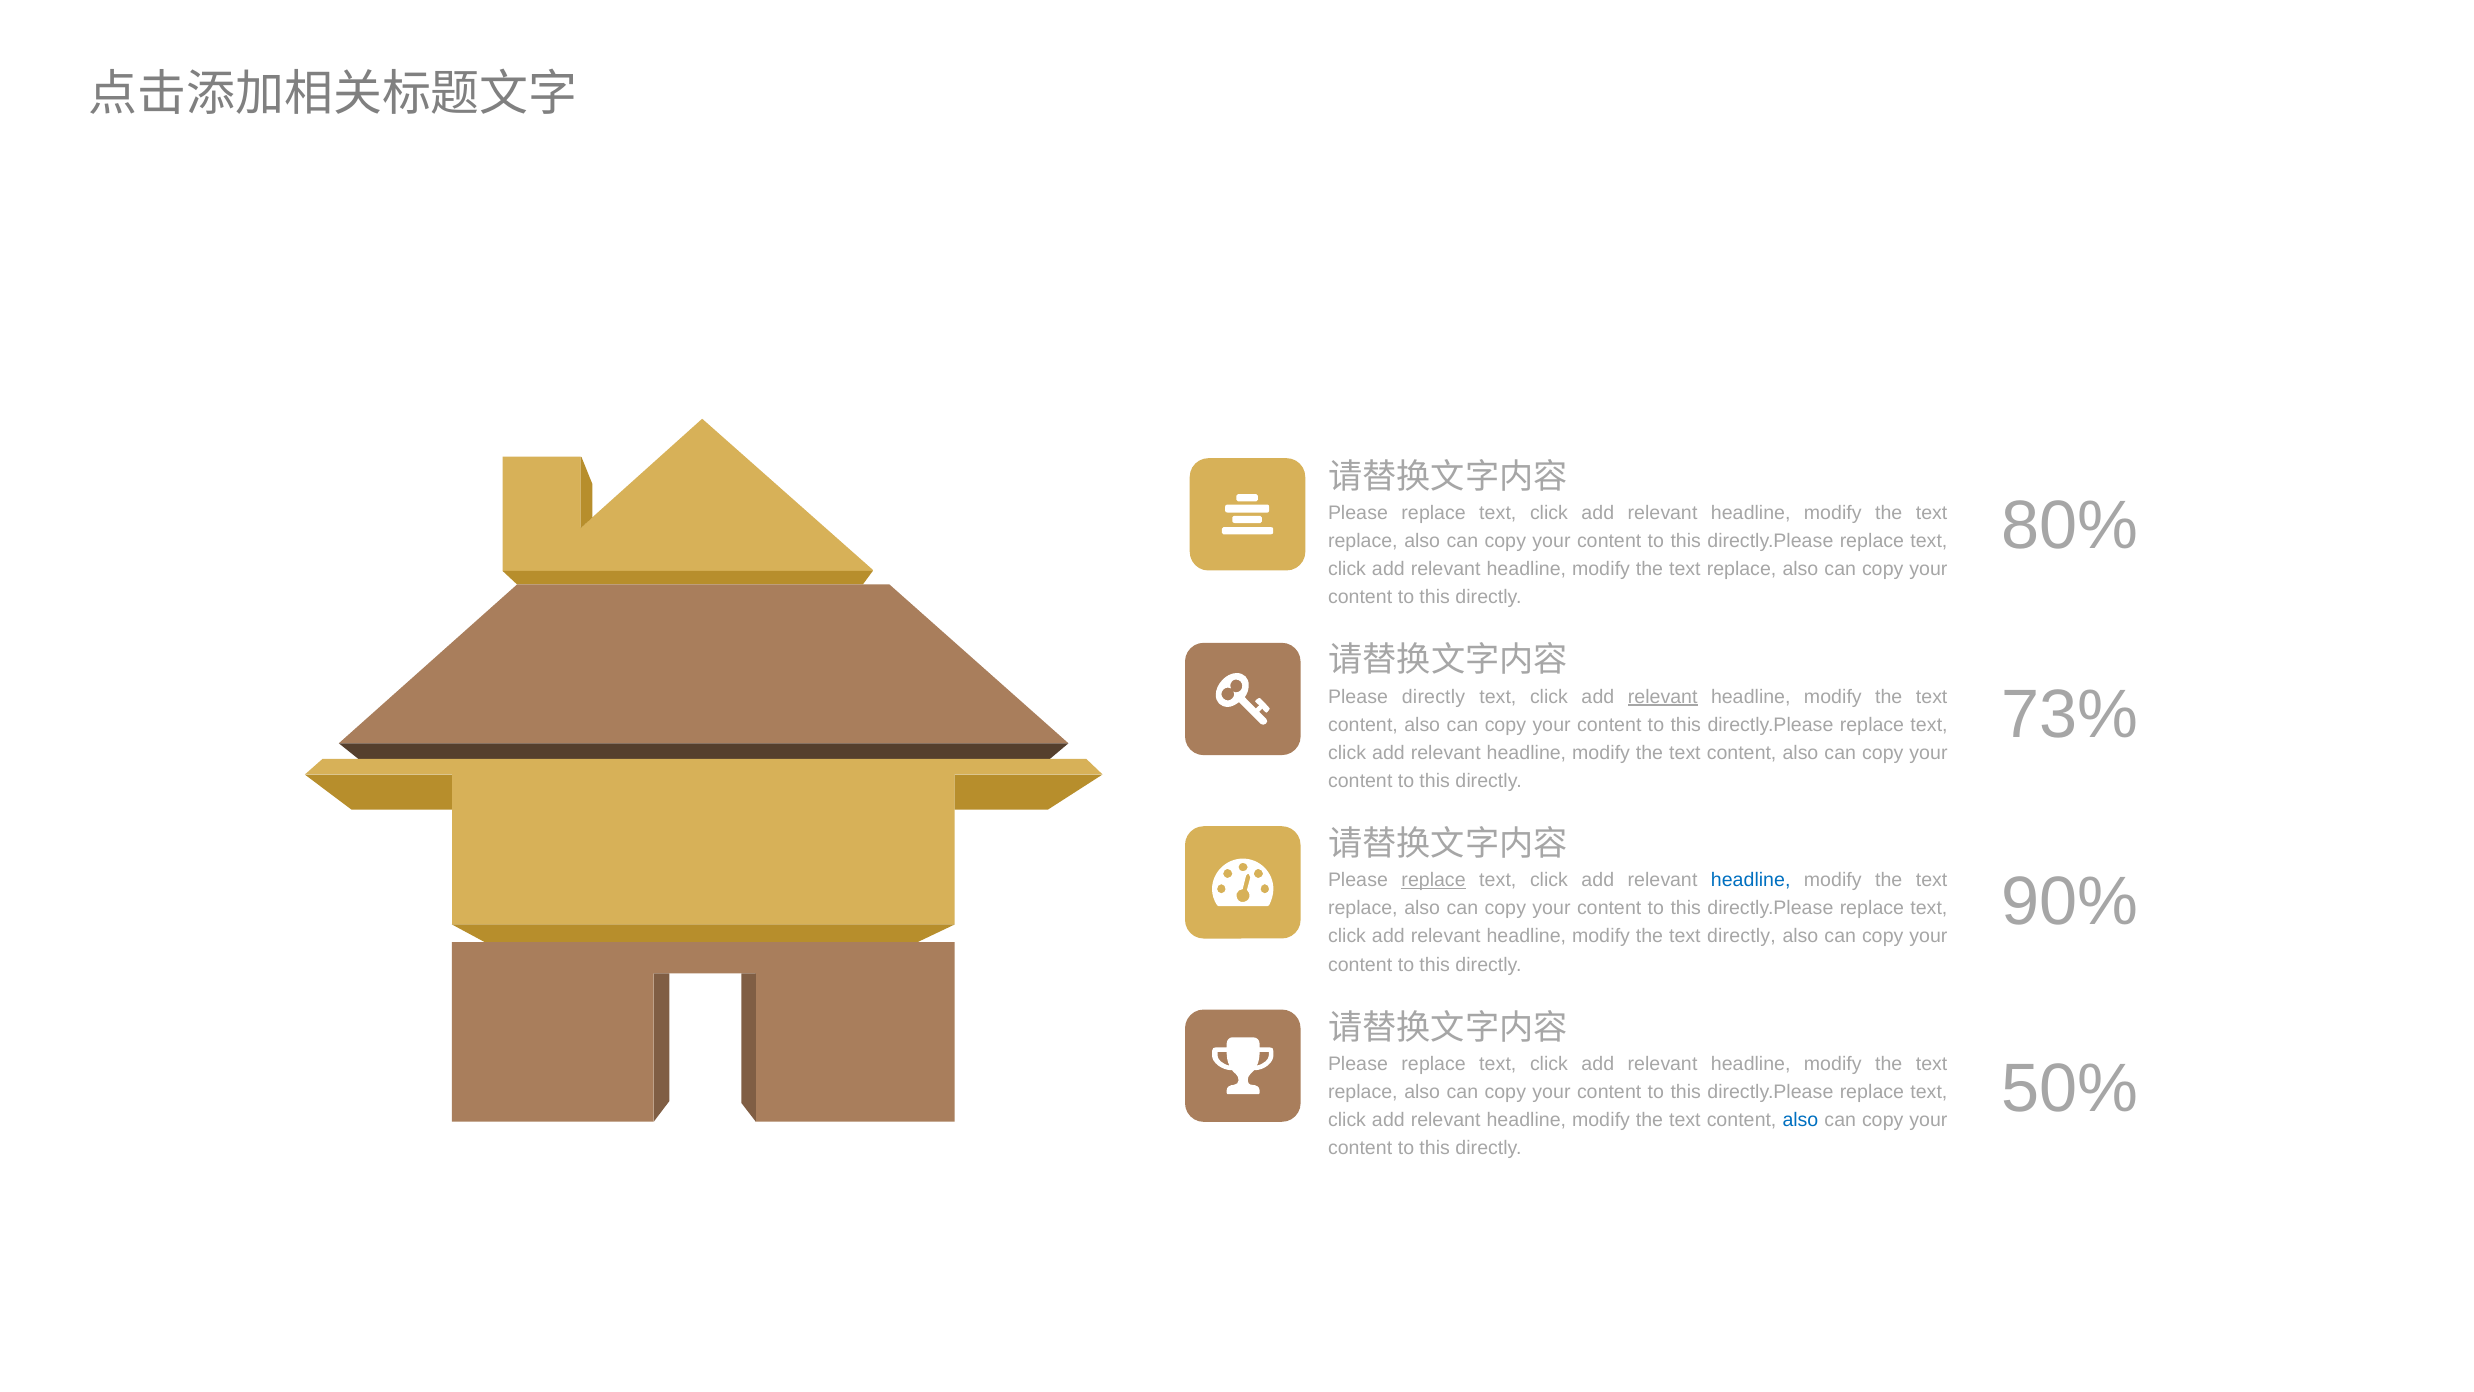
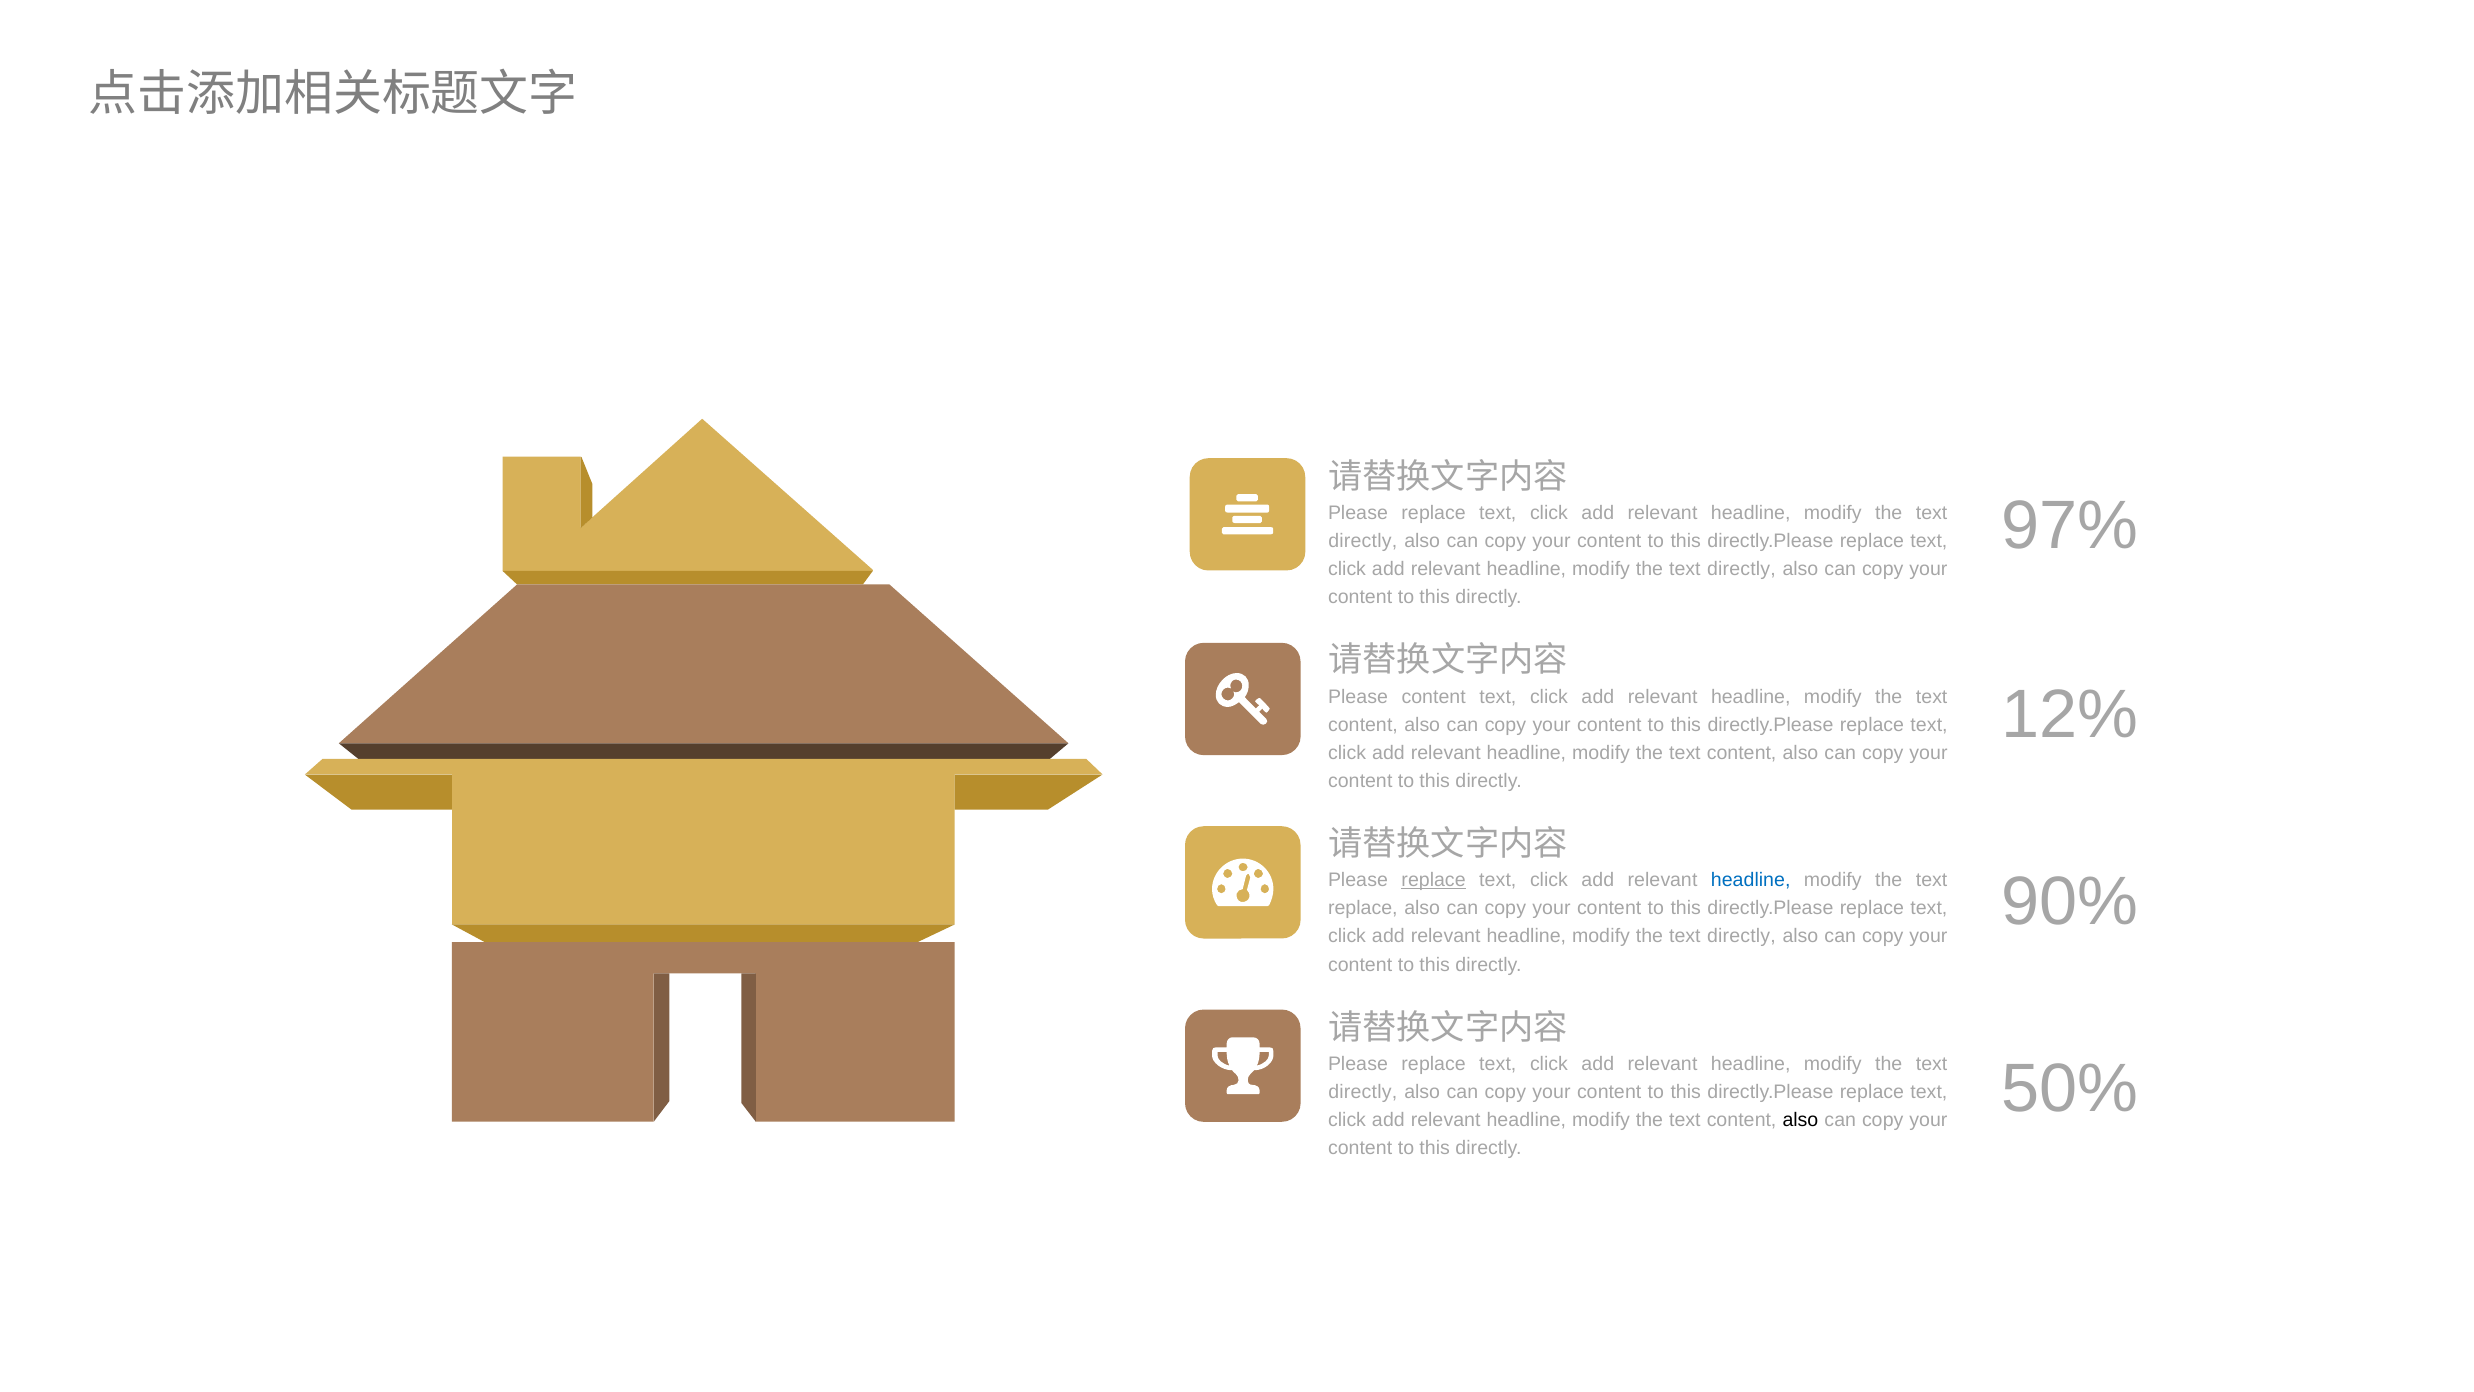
80%: 80% -> 97%
replace at (1363, 541): replace -> directly
replace at (1742, 569): replace -> directly
73%: 73% -> 12%
Please directly: directly -> content
relevant at (1663, 696) underline: present -> none
replace at (1363, 1092): replace -> directly
also at (1800, 1120) colour: blue -> black
